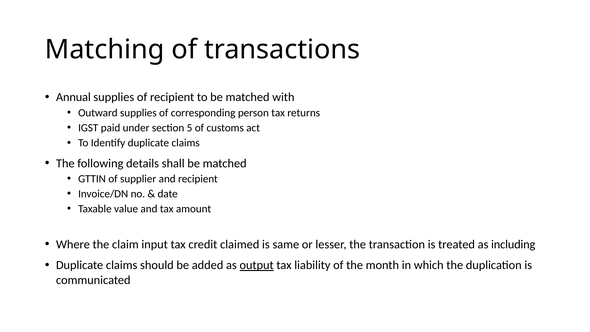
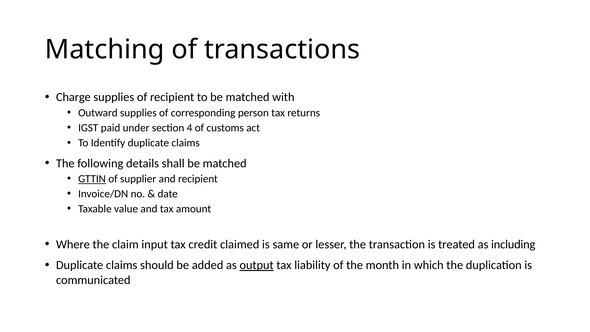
Annual: Annual -> Charge
5: 5 -> 4
GTTIN underline: none -> present
